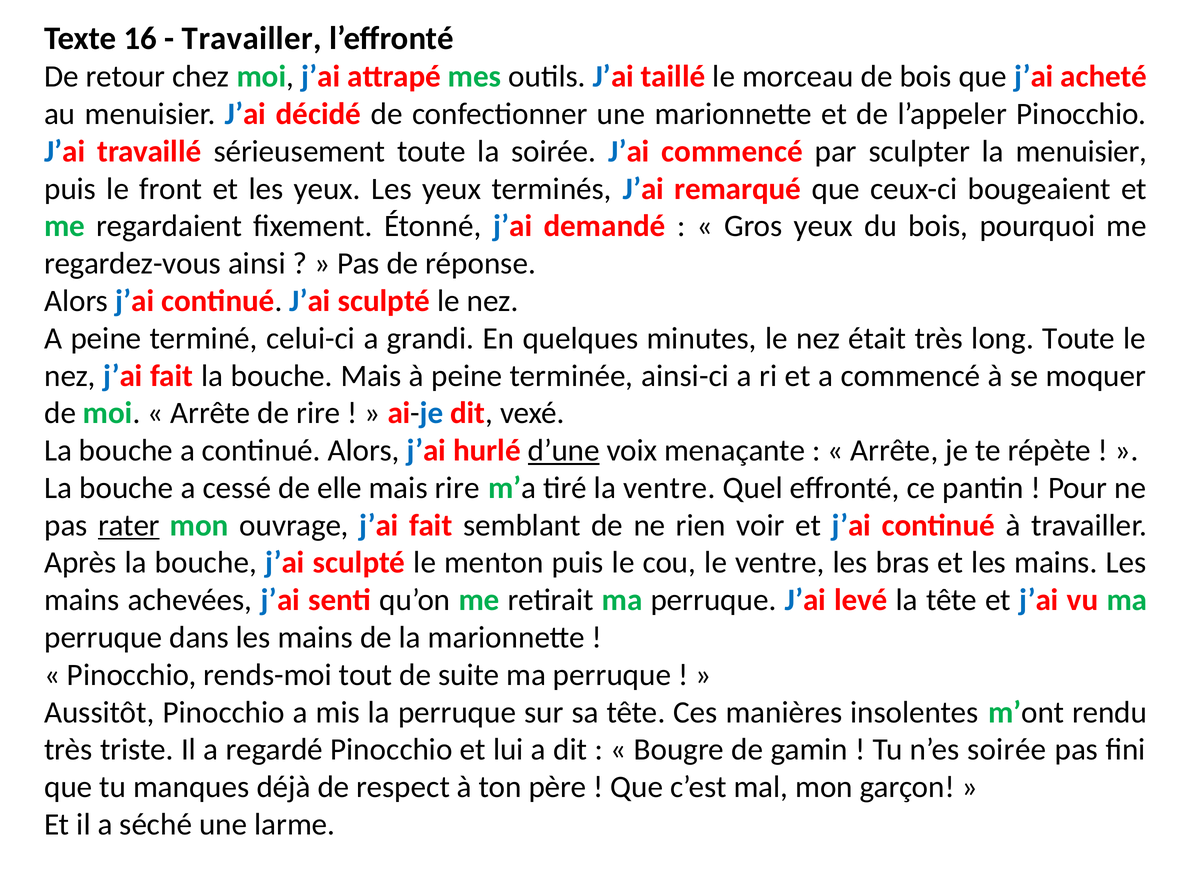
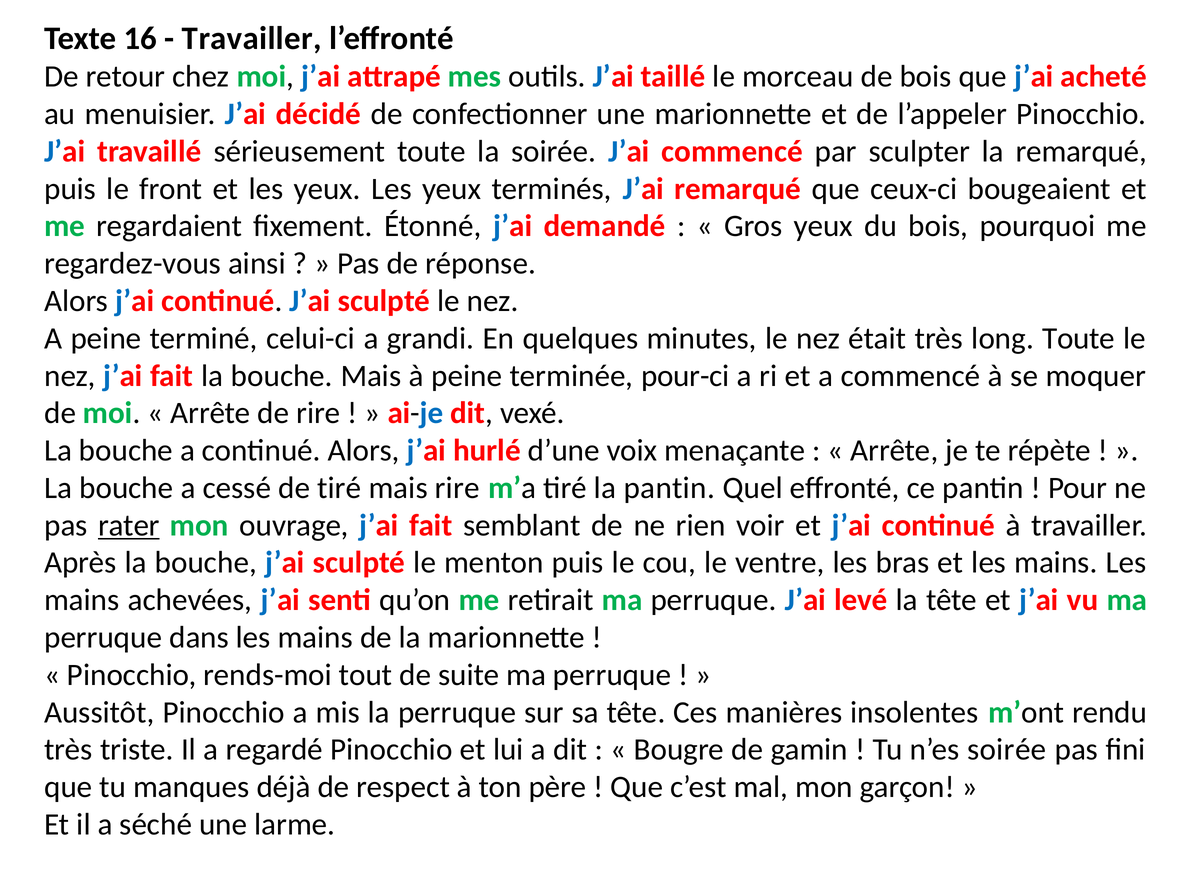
la menuisier: menuisier -> remarqué
ainsi-ci: ainsi-ci -> pour-ci
d’une underline: present -> none
de elle: elle -> tiré
la ventre: ventre -> pantin
